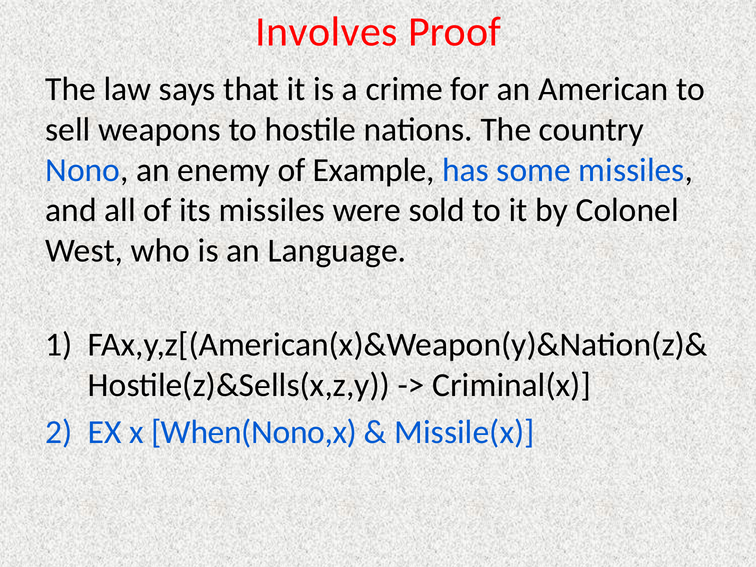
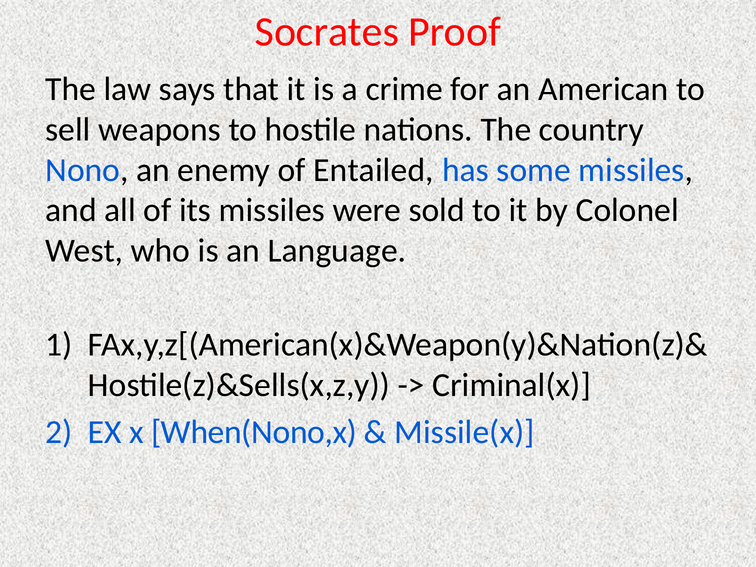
Involves: Involves -> Socrates
Example: Example -> Entailed
